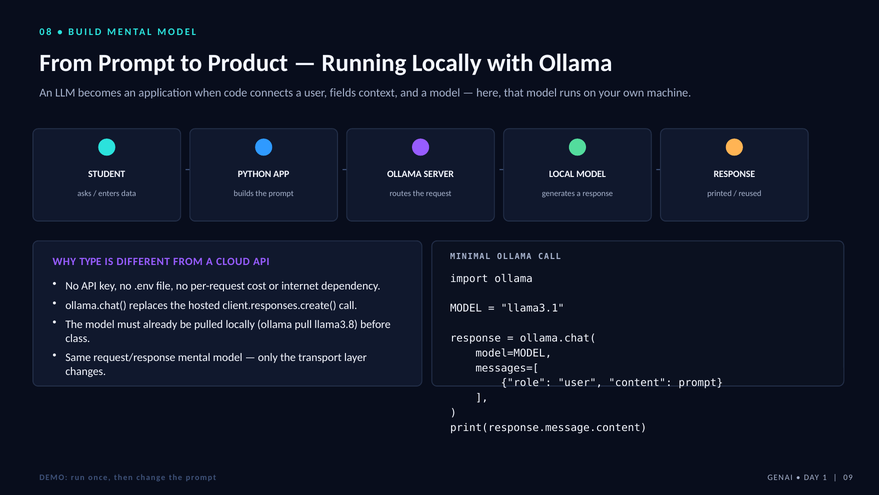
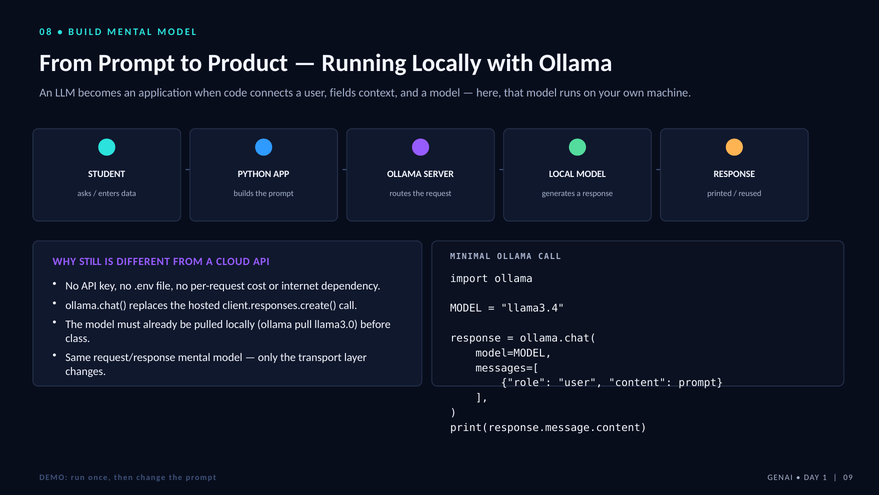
TYPE: TYPE -> STILL
llama3.1: llama3.1 -> llama3.4
llama3.8: llama3.8 -> llama3.0
